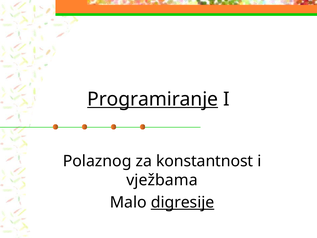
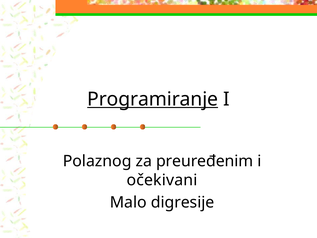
konstantnost: konstantnost -> preuređenim
vježbama: vježbama -> očekivani
digresije underline: present -> none
